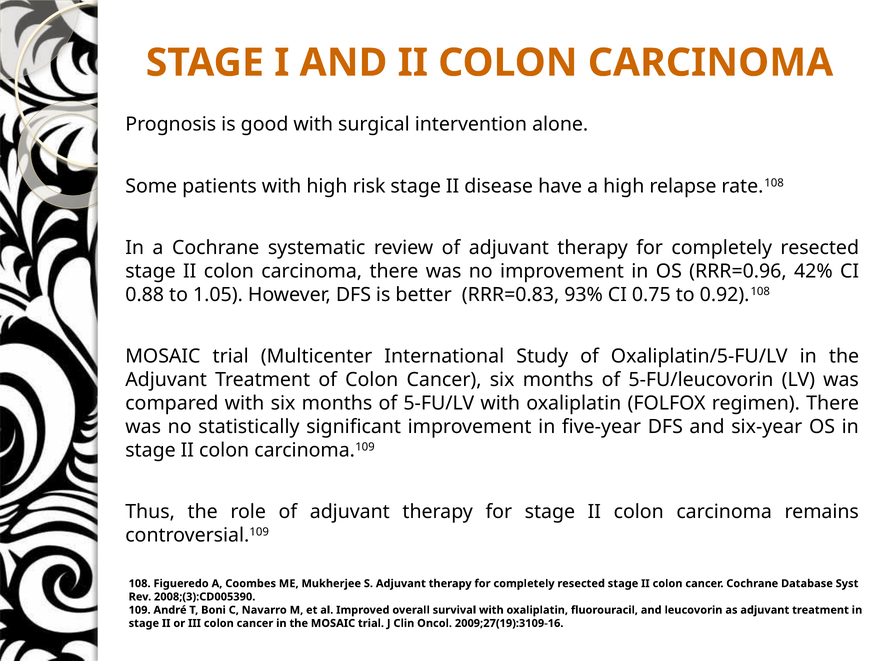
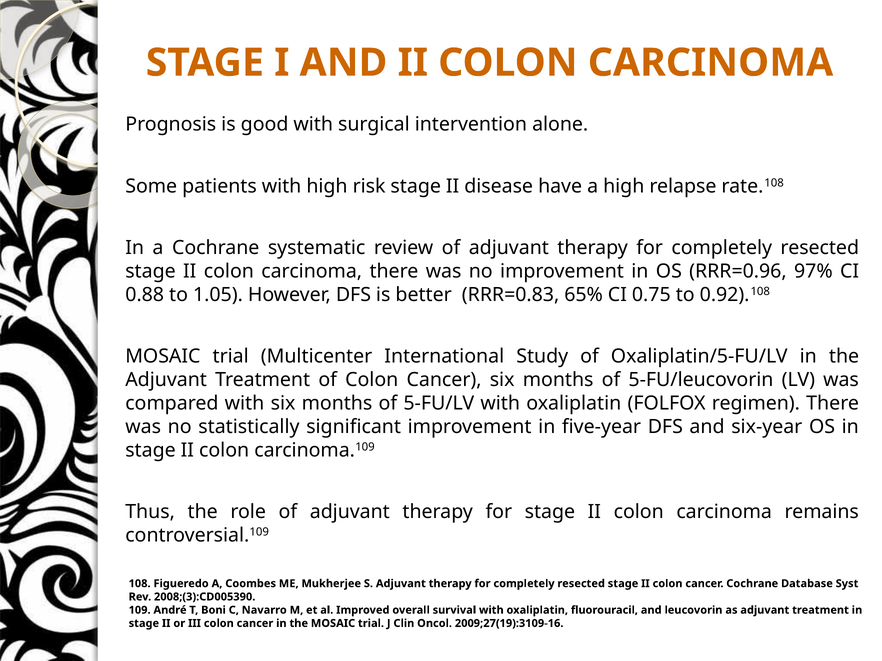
42%: 42% -> 97%
93%: 93% -> 65%
